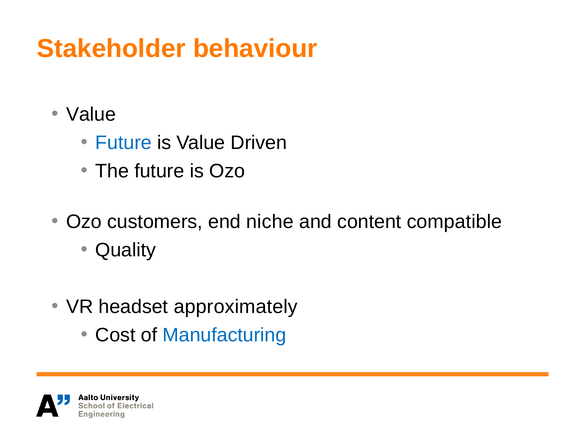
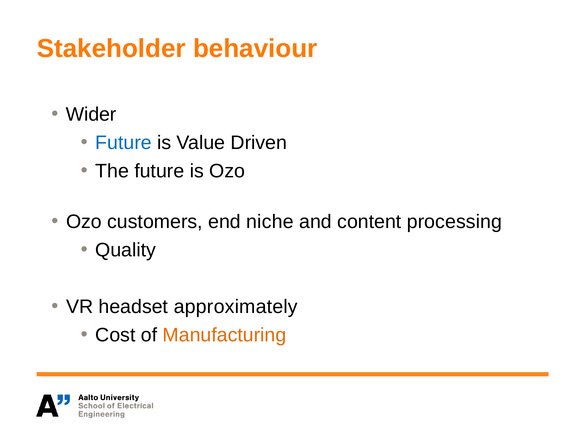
Value at (91, 115): Value -> Wider
compatible: compatible -> processing
Manufacturing colour: blue -> orange
